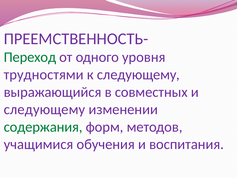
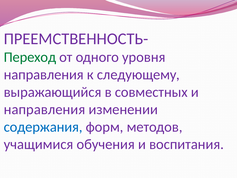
трудностями at (44, 75): трудностями -> направления
следующему at (44, 109): следующему -> направления
содержания colour: green -> blue
